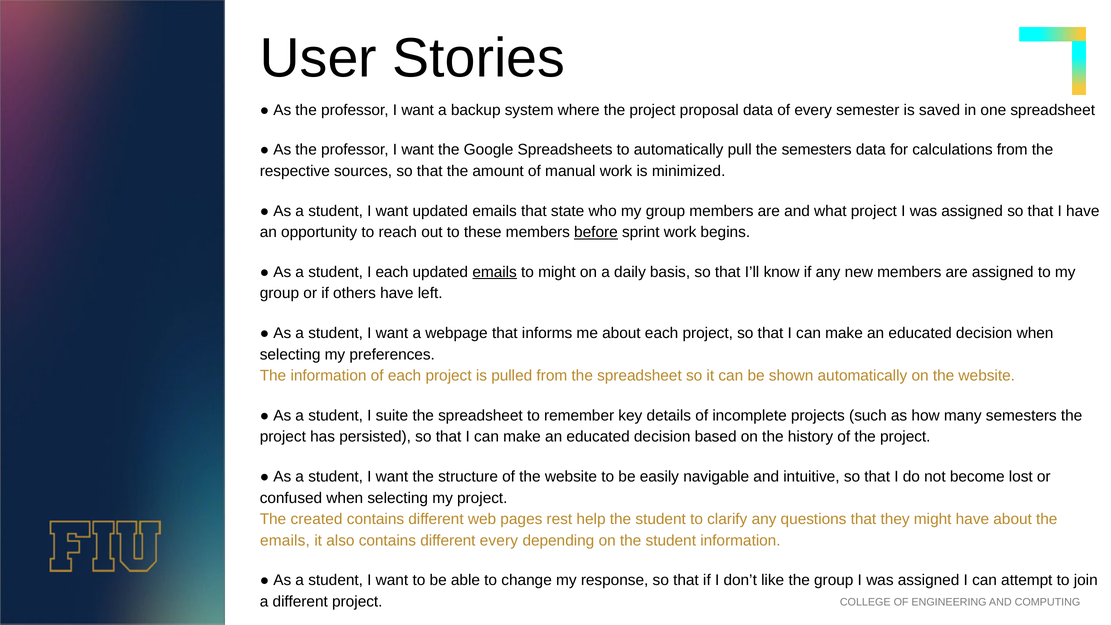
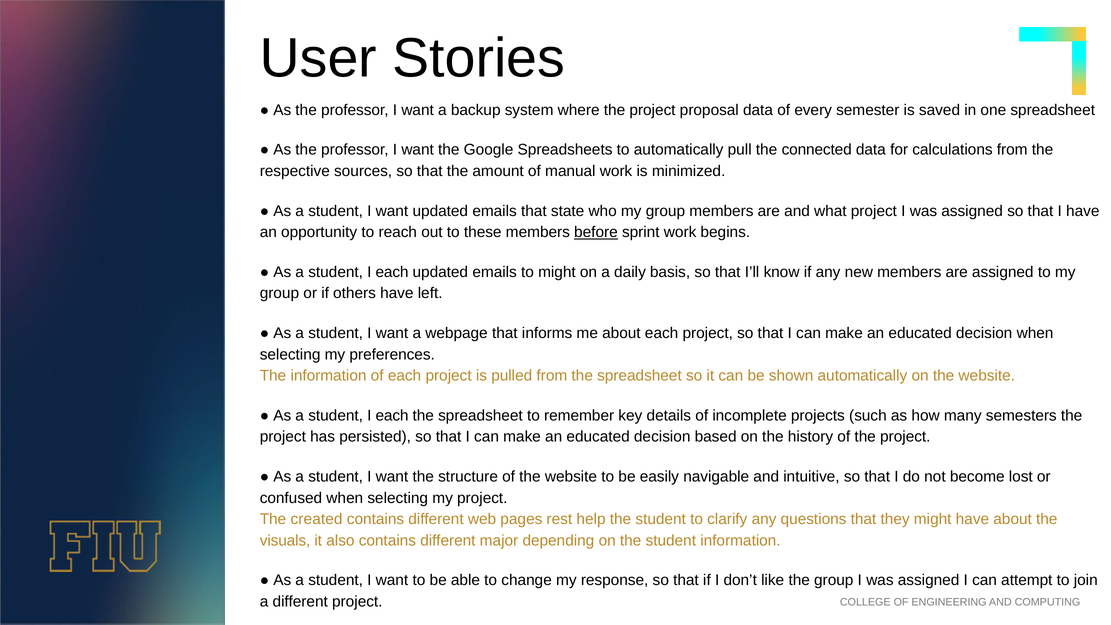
the semesters: semesters -> connected
emails at (495, 272) underline: present -> none
suite at (392, 416): suite -> each
emails at (285, 541): emails -> visuals
different every: every -> major
